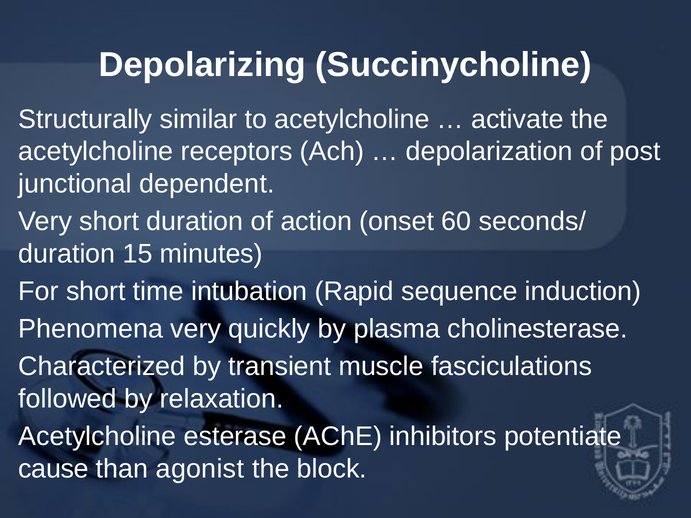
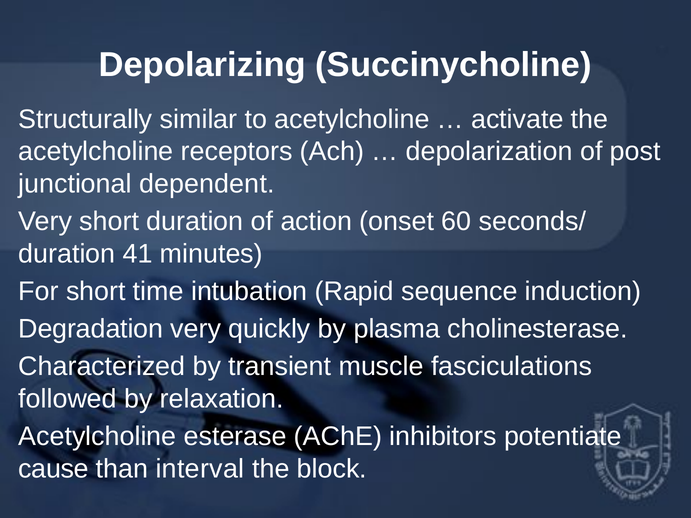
15: 15 -> 41
Phenomena: Phenomena -> Degradation
agonist: agonist -> interval
